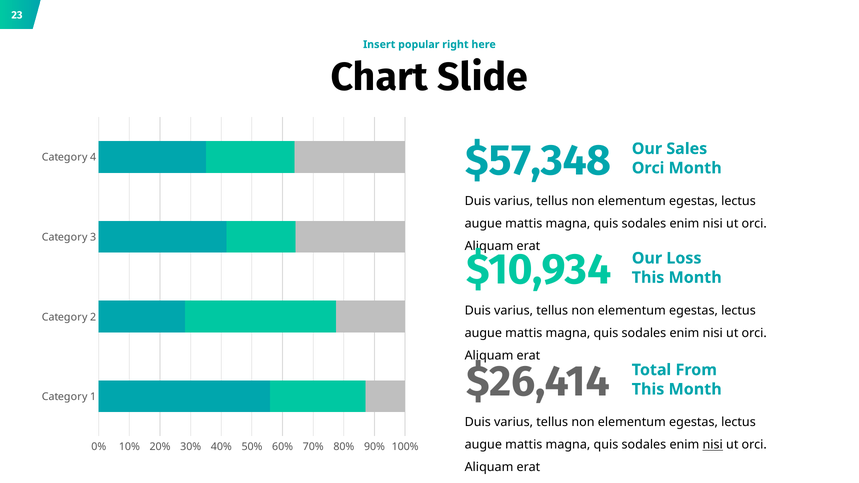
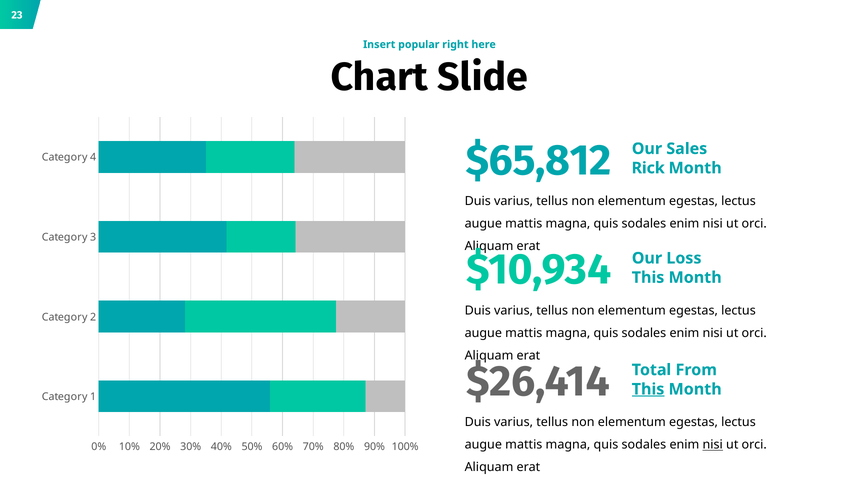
$57,348: $57,348 -> $65,812
Orci at (648, 168): Orci -> Rick
This at (648, 389) underline: none -> present
